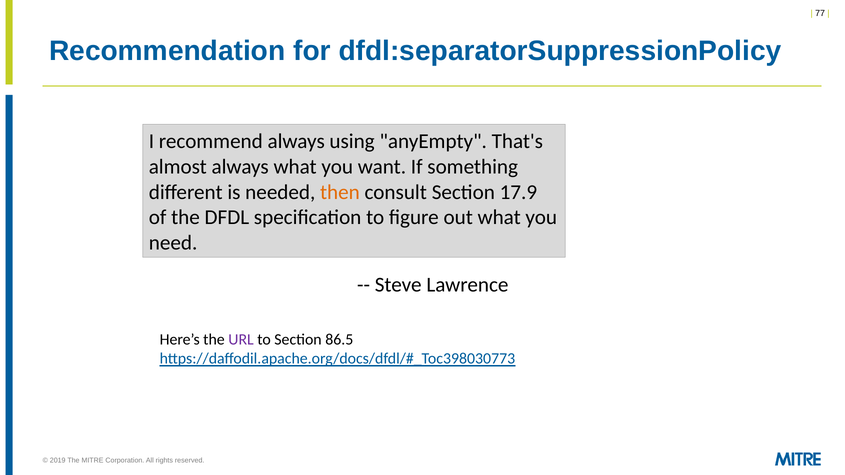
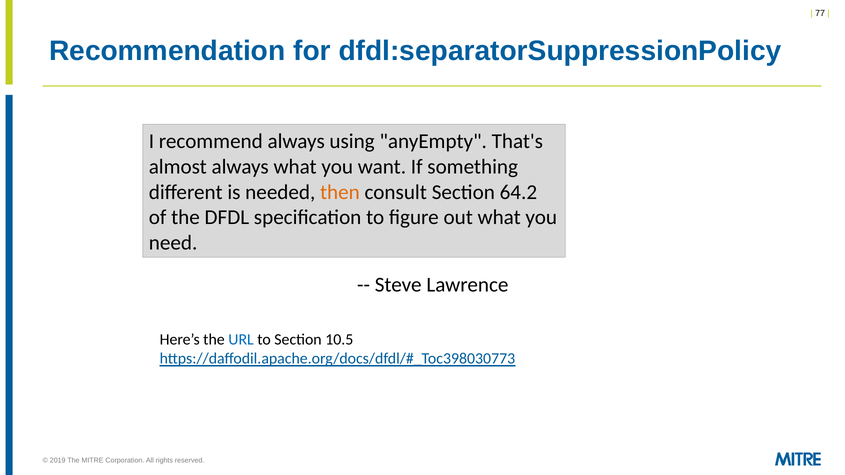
17.9: 17.9 -> 64.2
URL colour: purple -> blue
86.5: 86.5 -> 10.5
